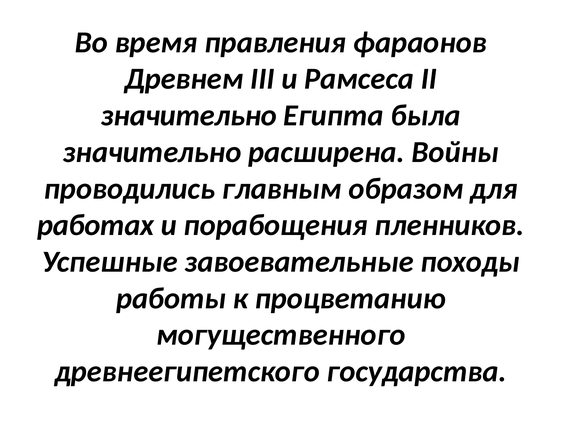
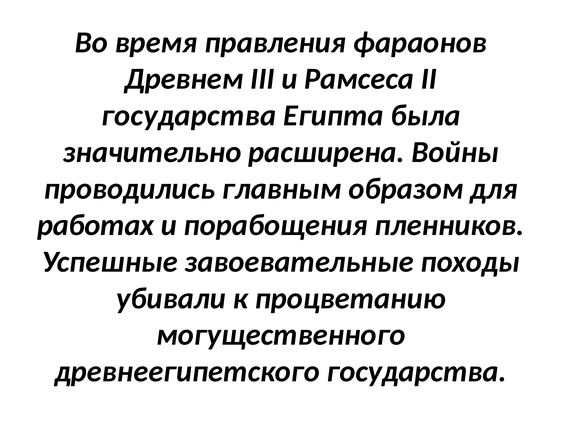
значительно at (189, 115): значительно -> государства
работы: работы -> убивали
